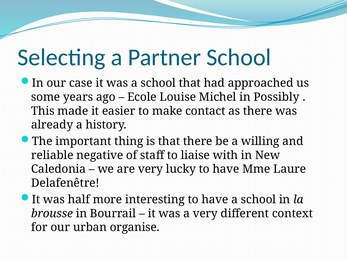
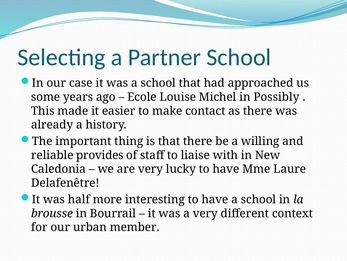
negative: negative -> provides
organise: organise -> member
